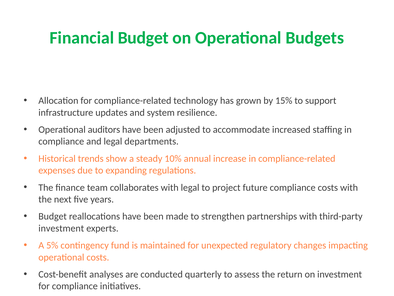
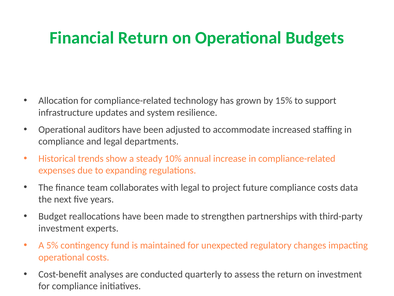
Financial Budget: Budget -> Return
costs with: with -> data
